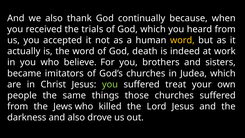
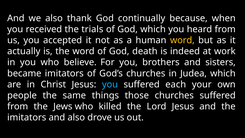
you at (110, 84) colour: light green -> light blue
treat: treat -> each
darkness at (27, 117): darkness -> imitators
